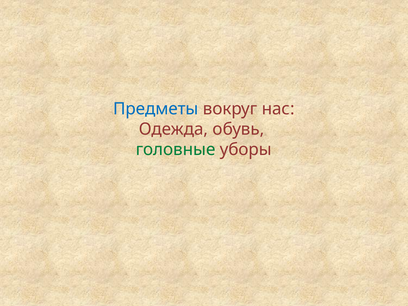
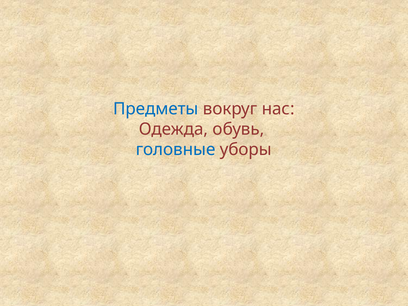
головные colour: green -> blue
